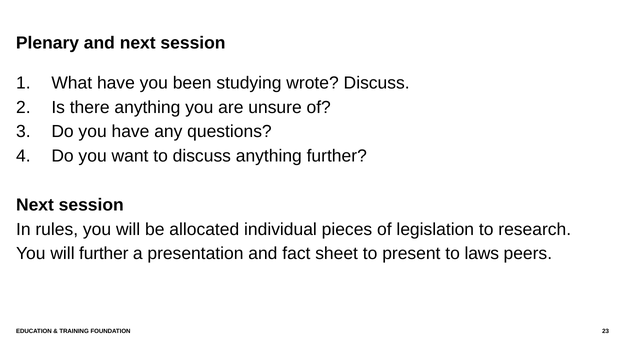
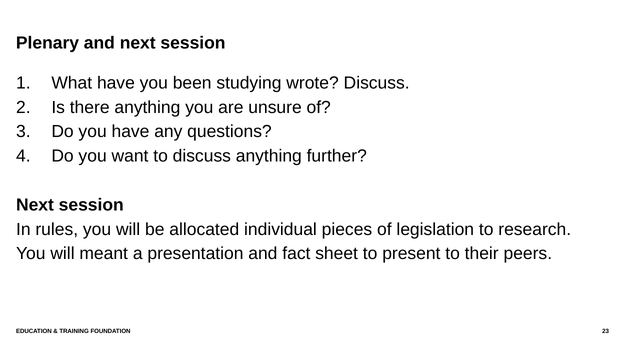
will further: further -> meant
laws: laws -> their
